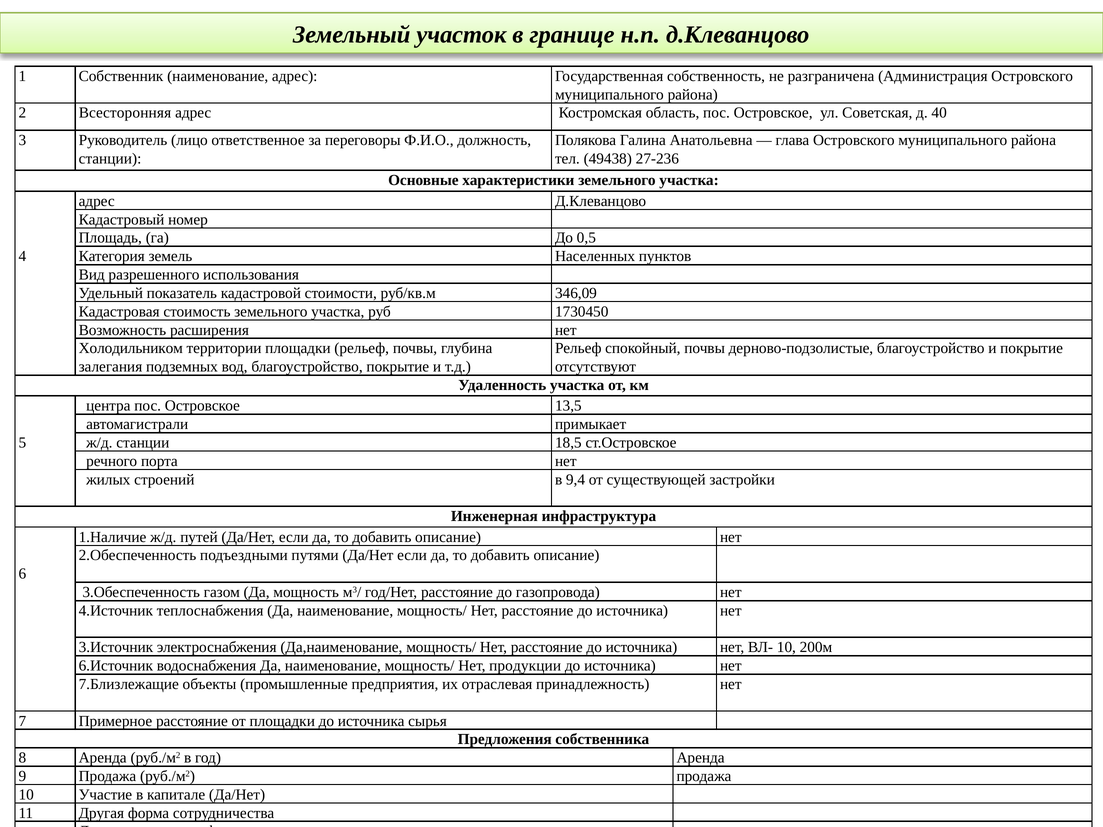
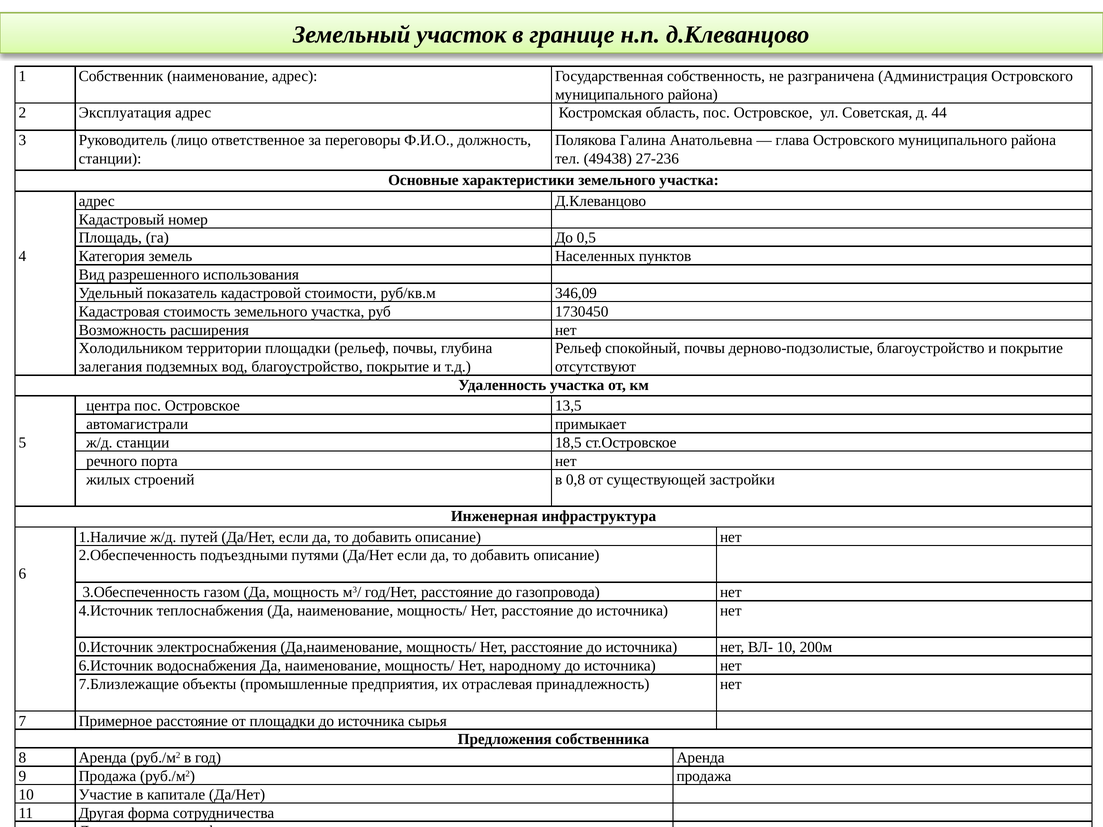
Всесторонняя: Всесторонняя -> Эксплуатация
40: 40 -> 44
9,4: 9,4 -> 0,8
3.Источник: 3.Источник -> 0.Источник
продукции: продукции -> народному
